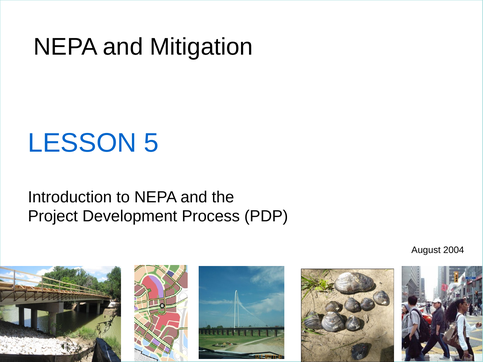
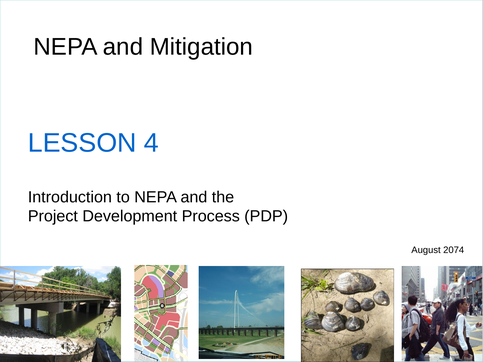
5: 5 -> 4
2004: 2004 -> 2074
